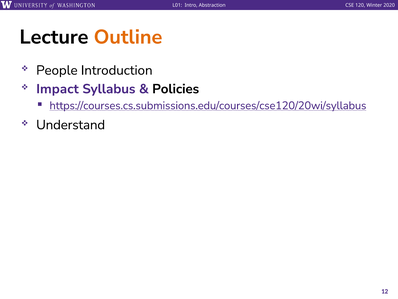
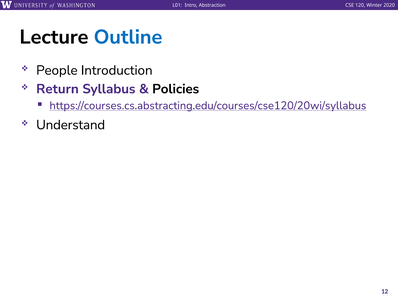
Outline colour: orange -> blue
Impact: Impact -> Return
https://courses.cs.submissions.edu/courses/cse120/20wi/syllabus: https://courses.cs.submissions.edu/courses/cse120/20wi/syllabus -> https://courses.cs.abstracting.edu/courses/cse120/20wi/syllabus
